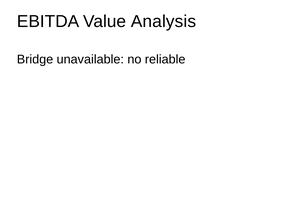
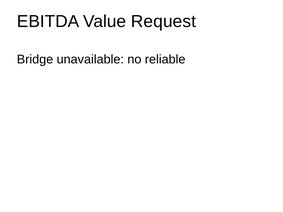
Analysis: Analysis -> Request
